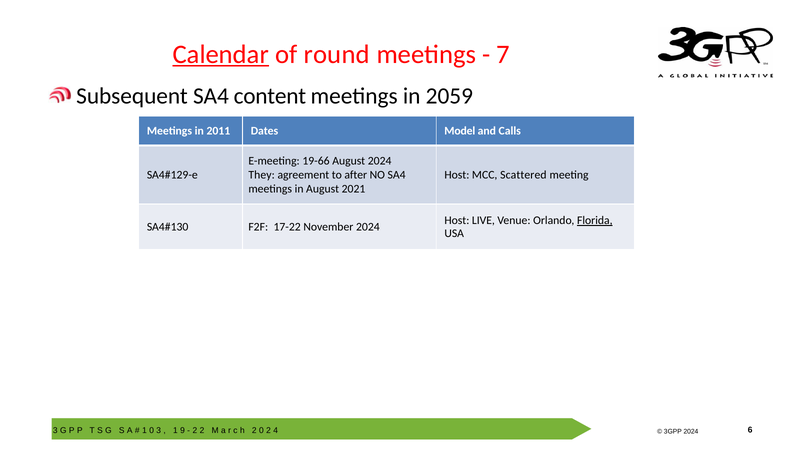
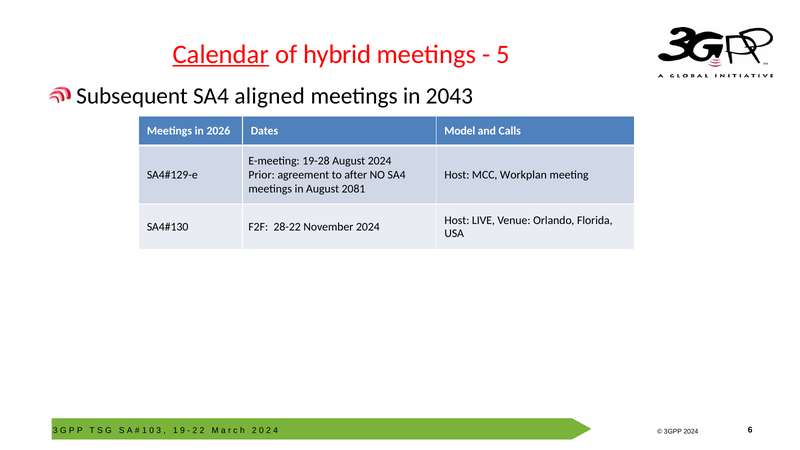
round: round -> hybrid
7: 7 -> 5
content: content -> aligned
2059: 2059 -> 2043
2011: 2011 -> 2026
19-66: 19-66 -> 19-28
Scattered: Scattered -> Workplan
They: They -> Prior
2021: 2021 -> 2081
Florida underline: present -> none
17-22: 17-22 -> 28-22
